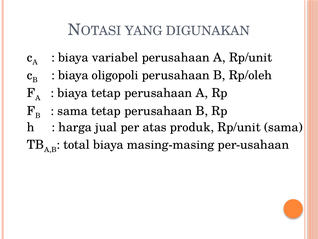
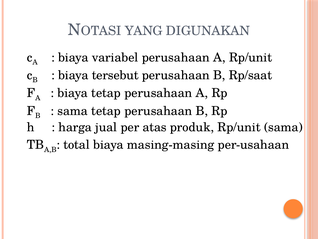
oligopoli: oligopoli -> tersebut
Rp/oleh: Rp/oleh -> Rp/saat
